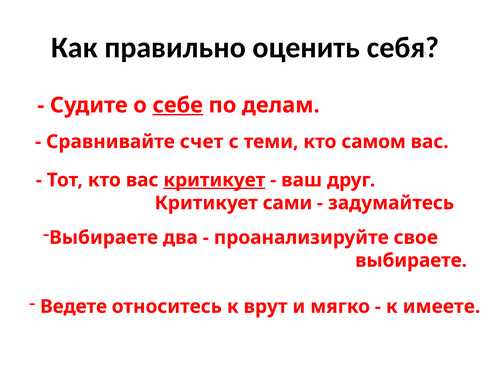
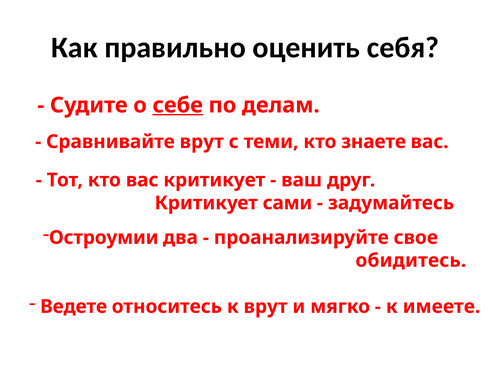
Сравнивайте счет: счет -> врут
самом: самом -> знаете
критикует at (214, 180) underline: present -> none
Выбираете at (104, 238): Выбираете -> Остроумии
выбираете at (411, 261): выбираете -> обидитесь
